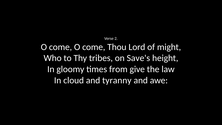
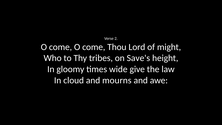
from: from -> wide
tyranny: tyranny -> mourns
